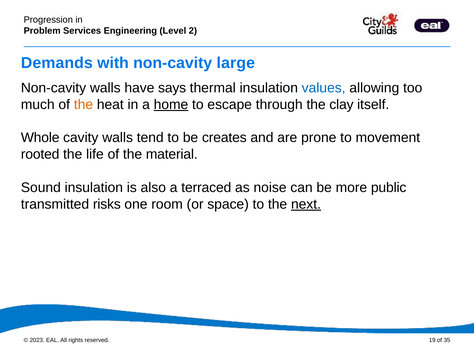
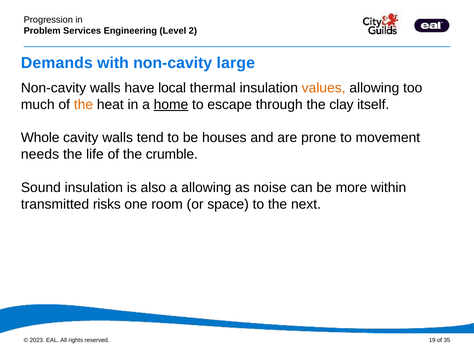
says: says -> local
values colour: blue -> orange
creates: creates -> houses
rooted: rooted -> needs
material: material -> crumble
a terraced: terraced -> allowing
public: public -> within
next underline: present -> none
